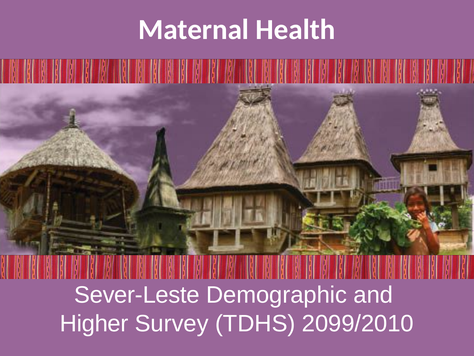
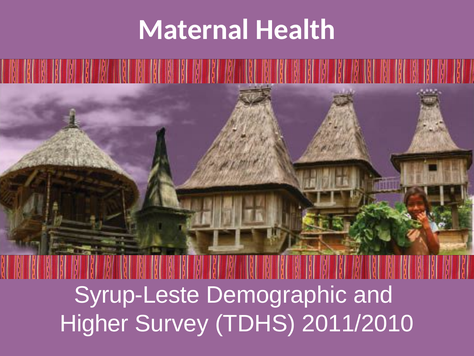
Sever-Leste: Sever-Leste -> Syrup-Leste
2099/2010: 2099/2010 -> 2011/2010
